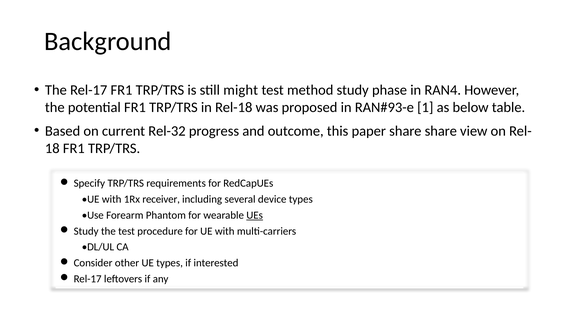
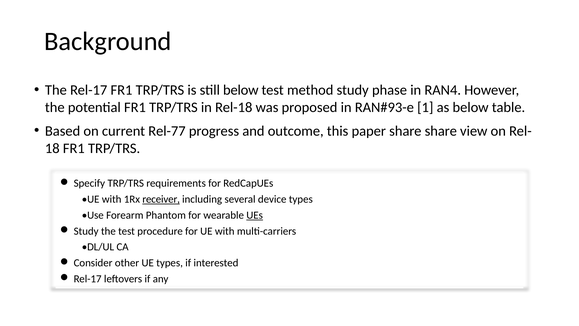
still might: might -> below
Rel-32: Rel-32 -> Rel-77
receiver underline: none -> present
